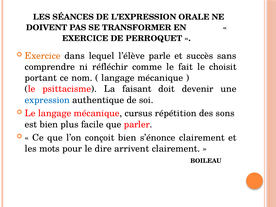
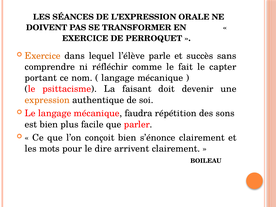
choisit: choisit -> capter
expression colour: blue -> orange
cursus: cursus -> faudra
